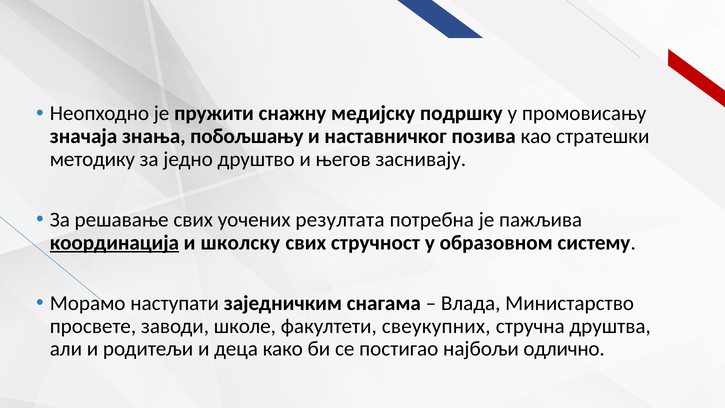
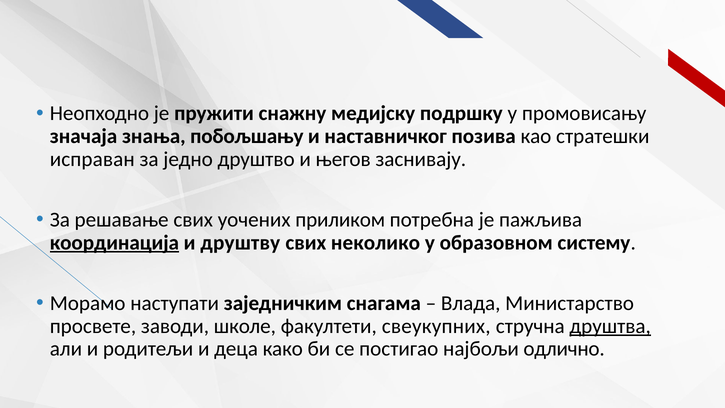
методику: методику -> исправан
резултата: резултата -> приликом
школску: школску -> друштву
стручност: стручност -> неколико
друштва underline: none -> present
